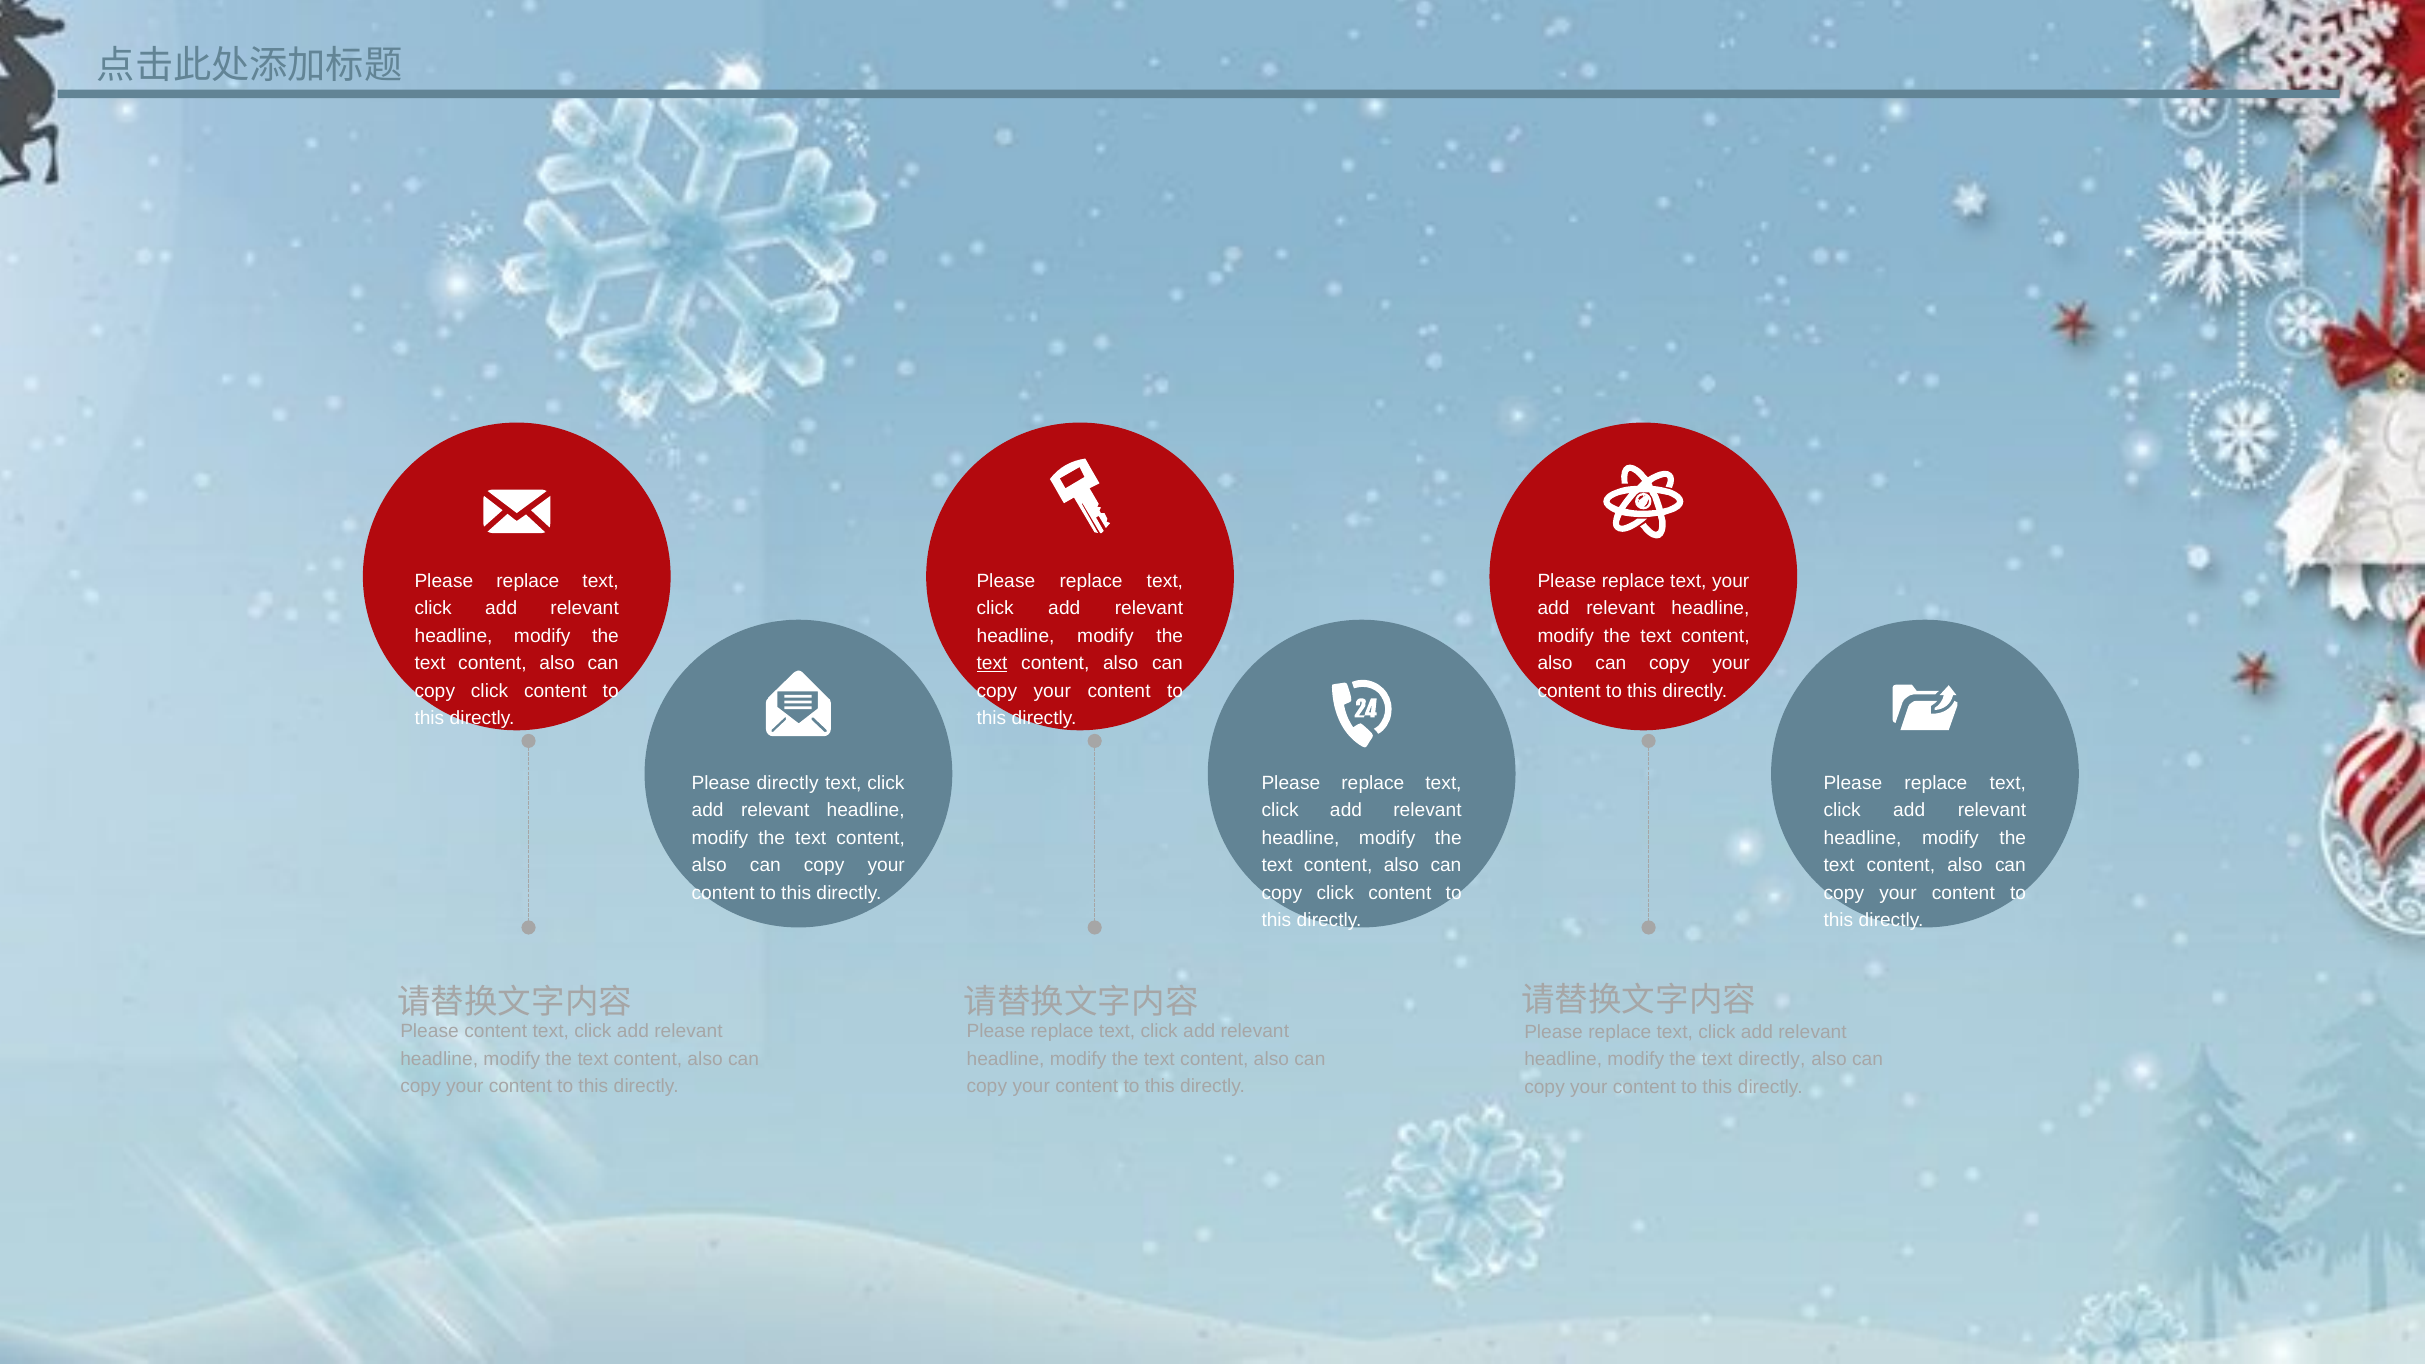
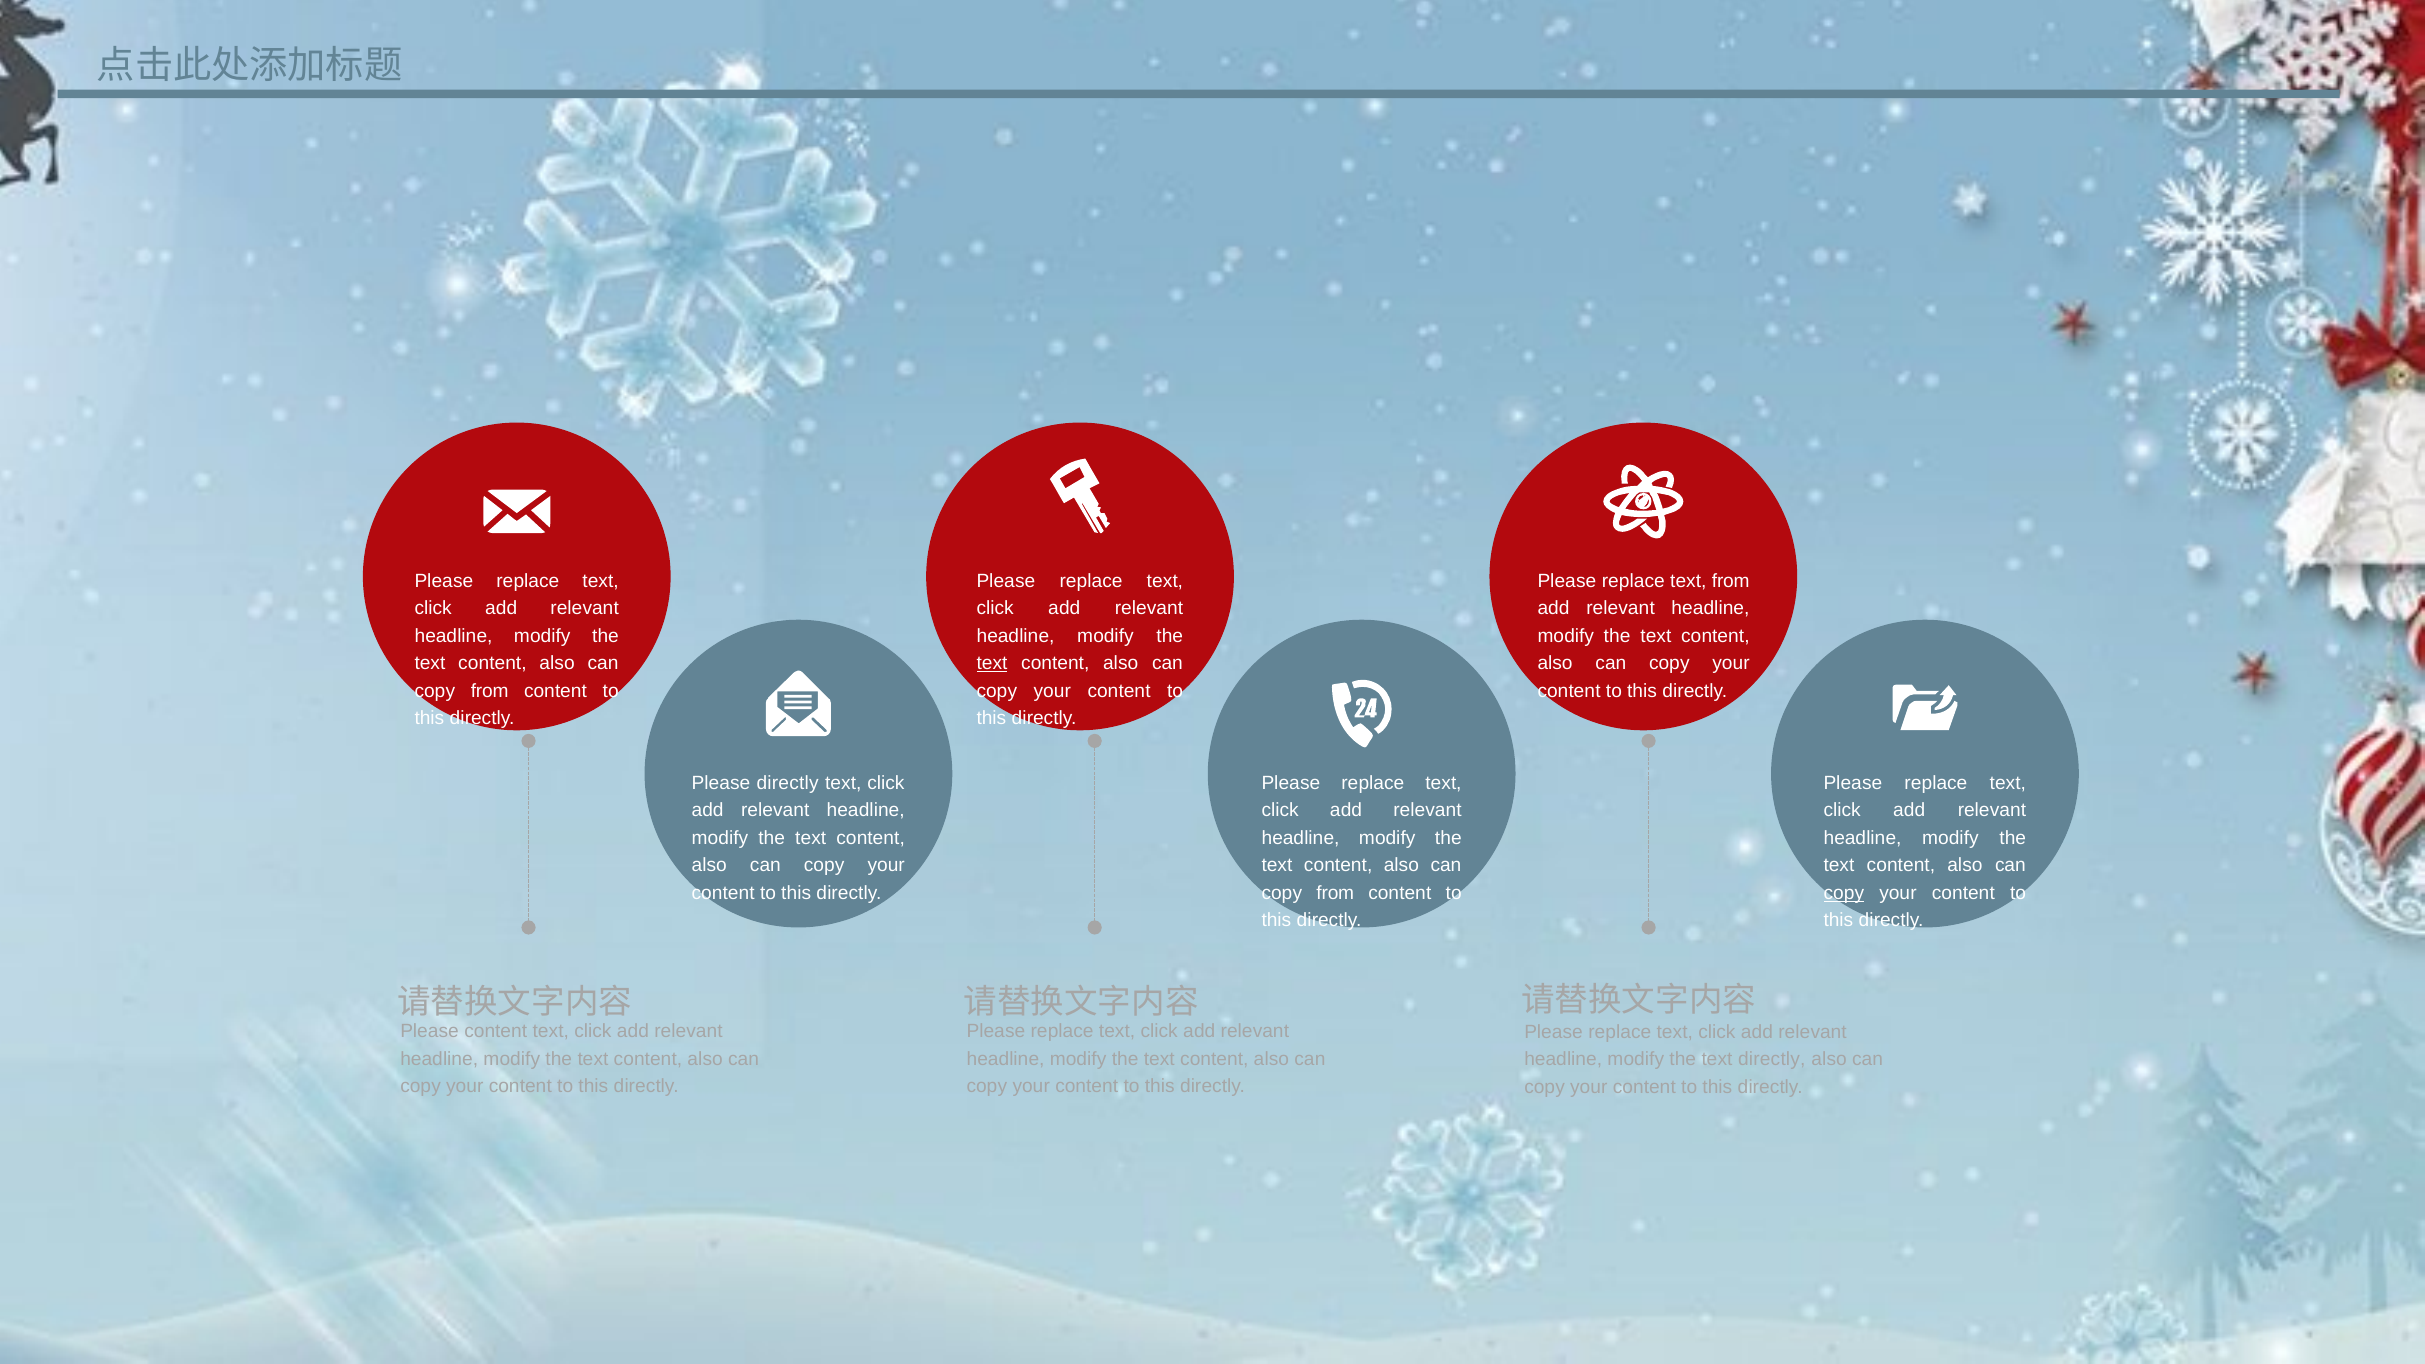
text your: your -> from
click at (490, 691): click -> from
click at (1335, 893): click -> from
copy at (1844, 893) underline: none -> present
